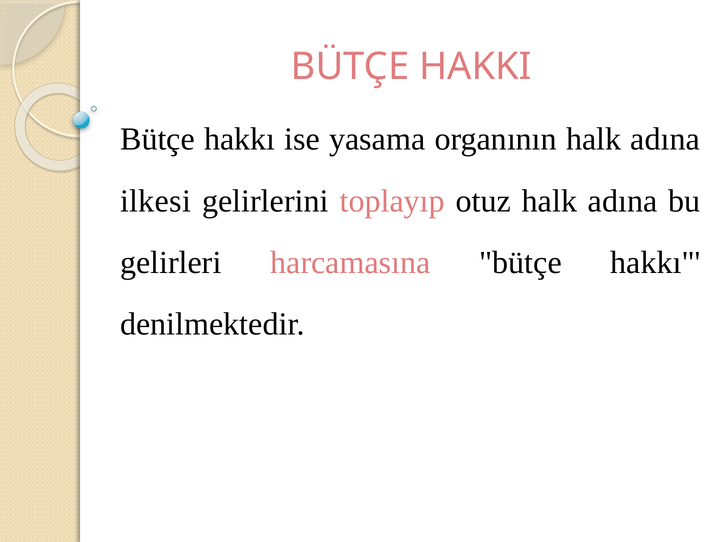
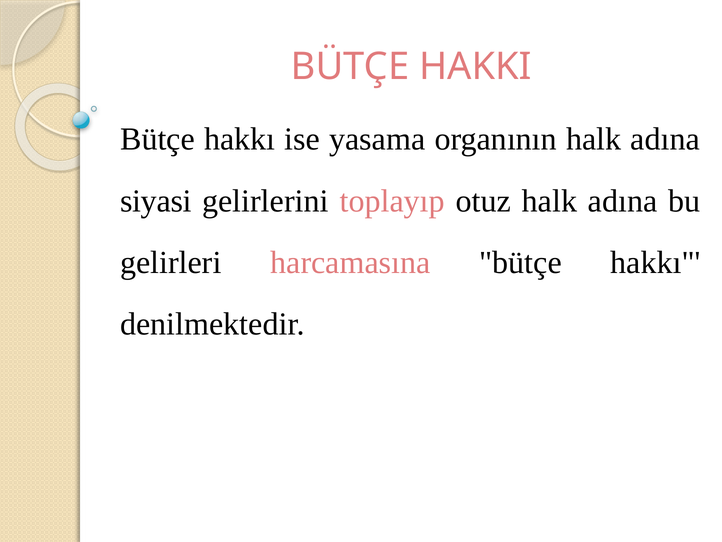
ilkesi: ilkesi -> siyasi
